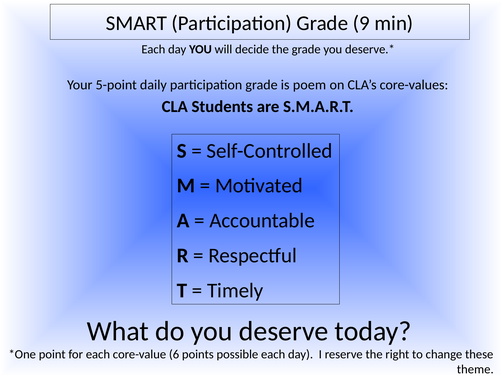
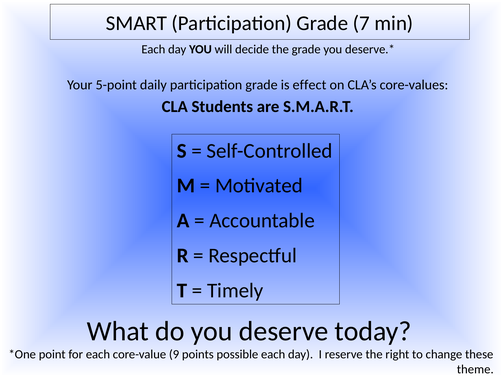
9: 9 -> 7
poem: poem -> effect
6: 6 -> 9
